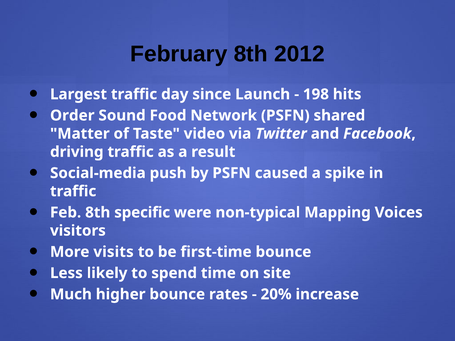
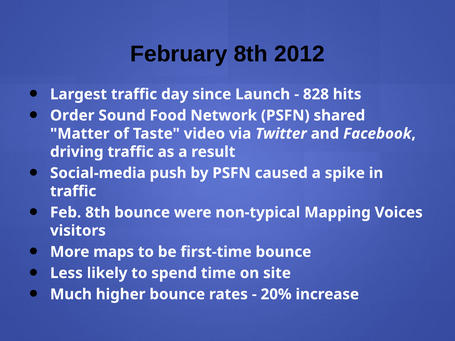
198: 198 -> 828
8th specific: specific -> bounce
visits: visits -> maps
